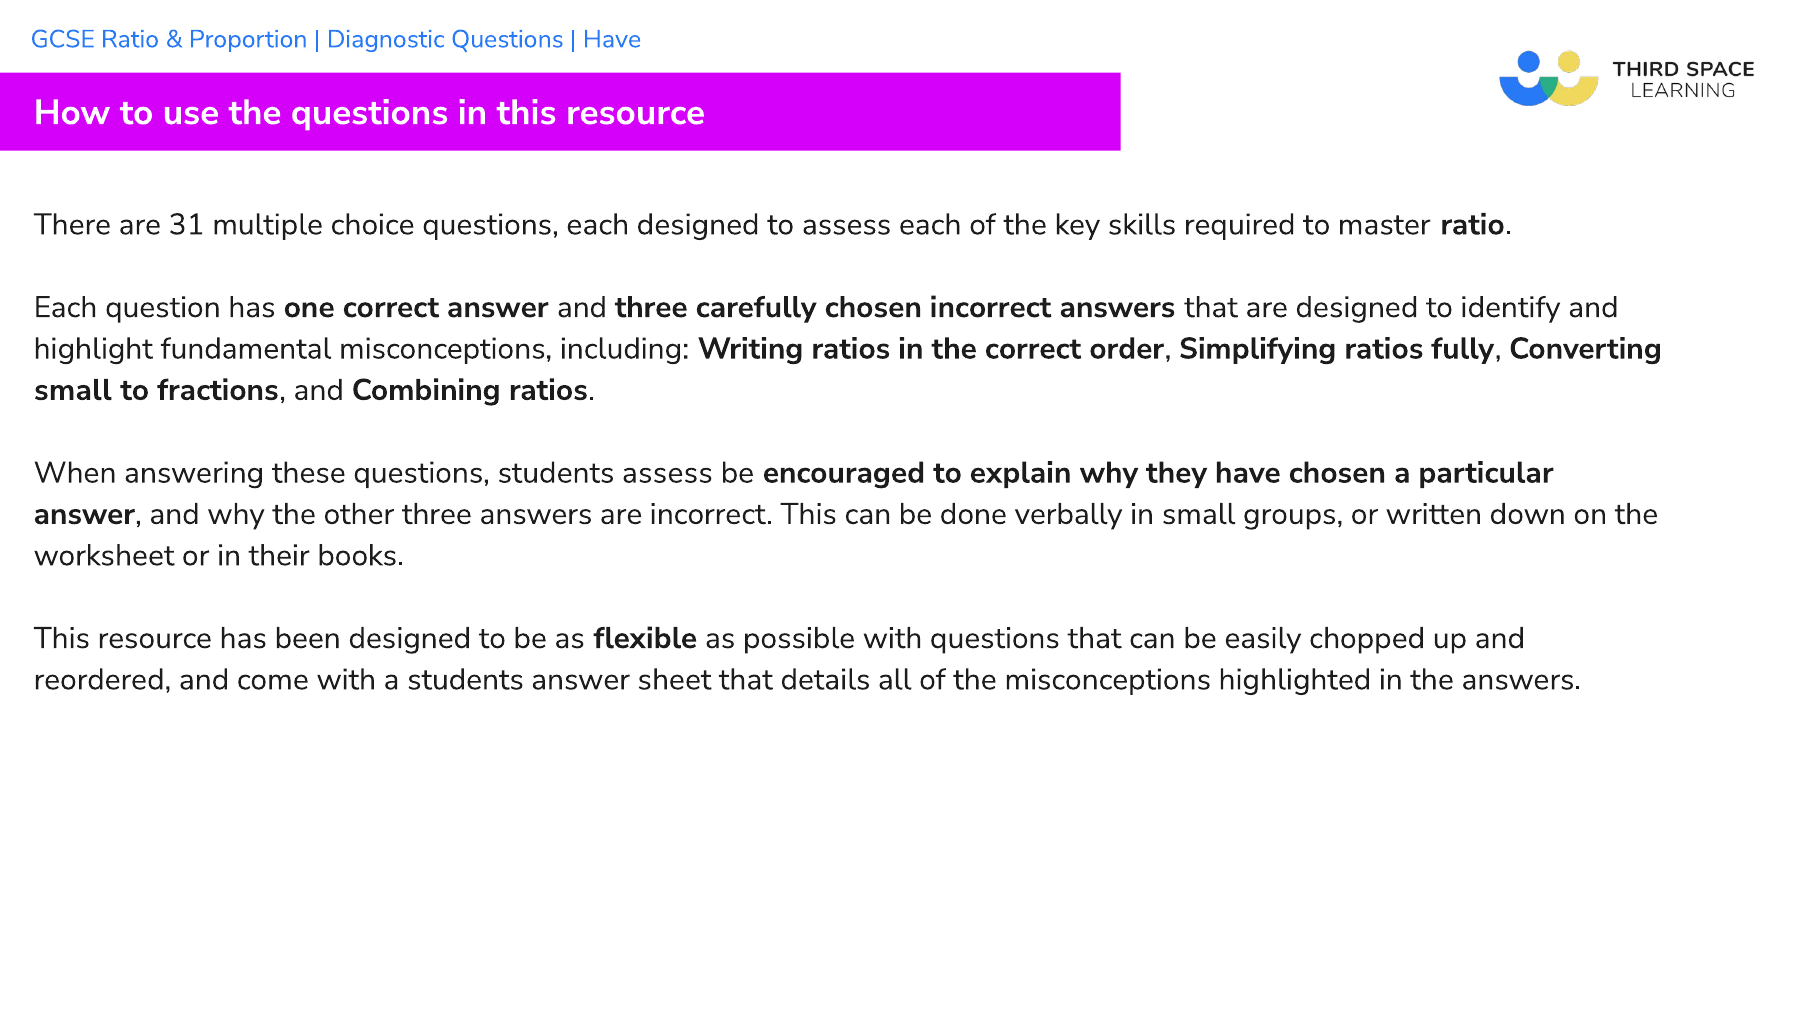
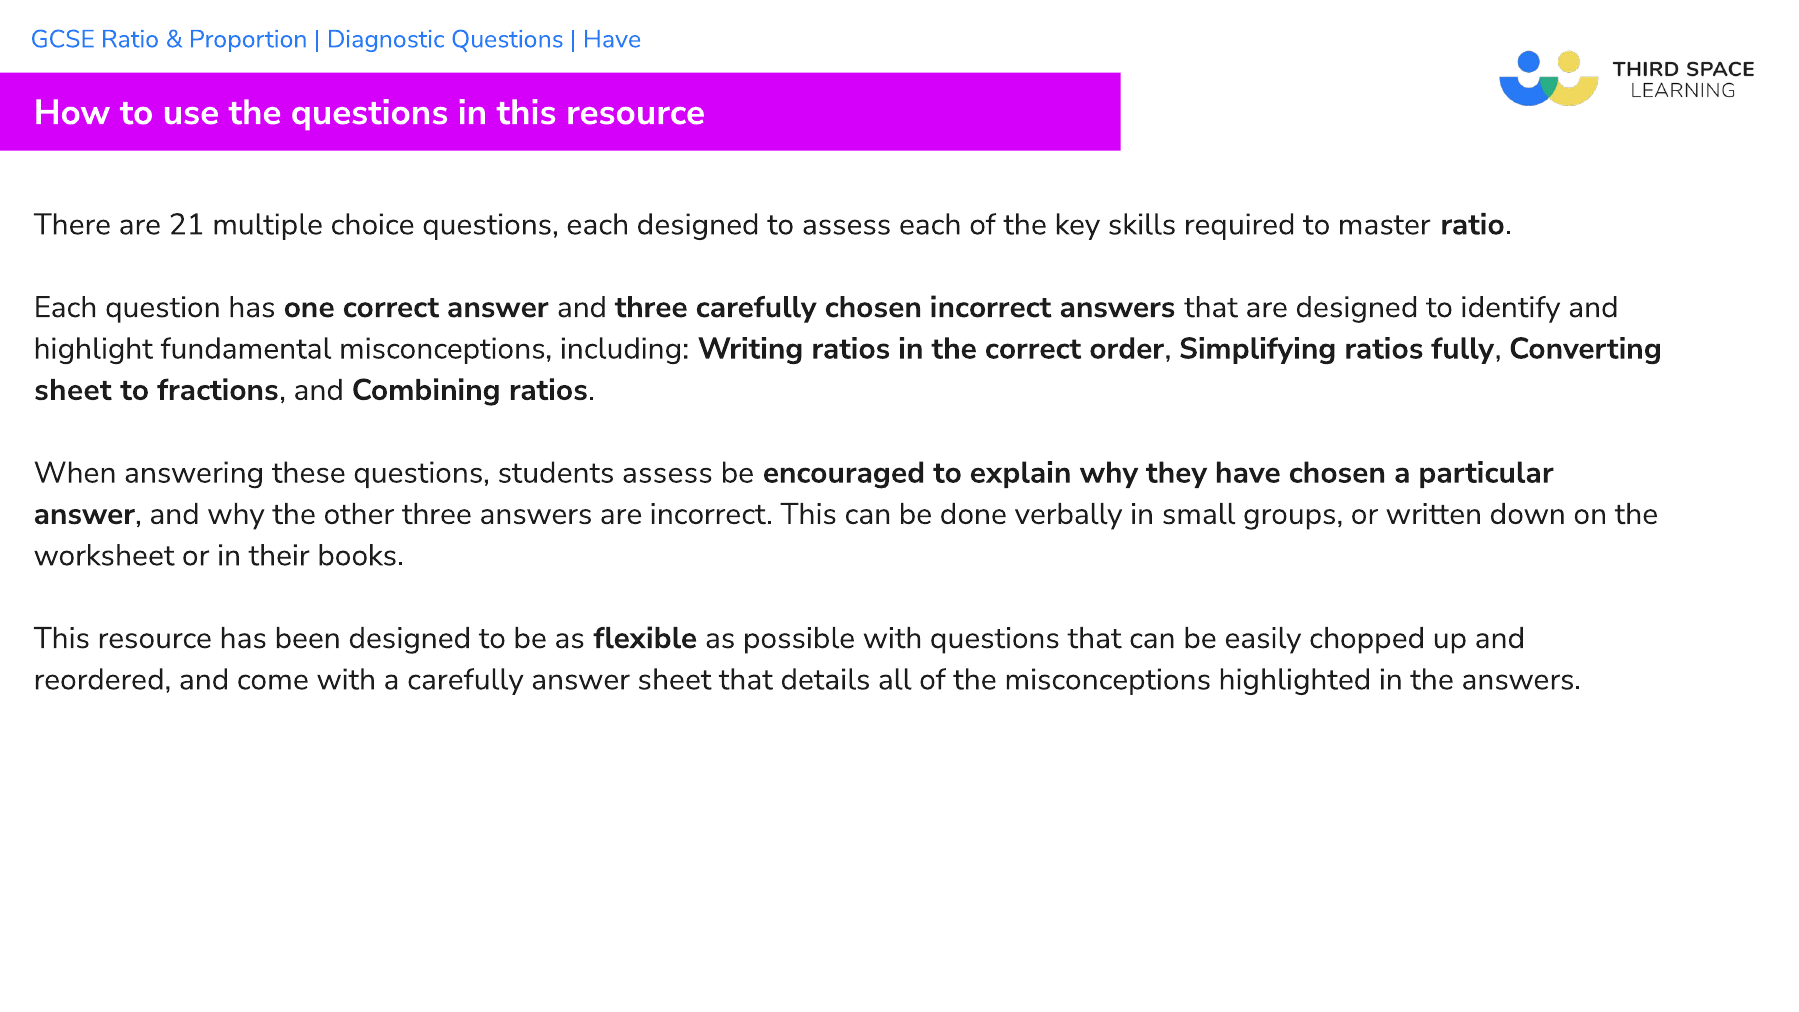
31: 31 -> 21
small at (73, 390): small -> sheet
a students: students -> carefully
